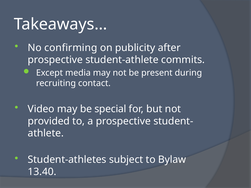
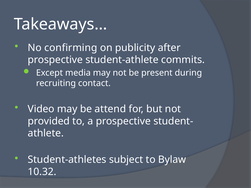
special: special -> attend
13.40: 13.40 -> 10.32
